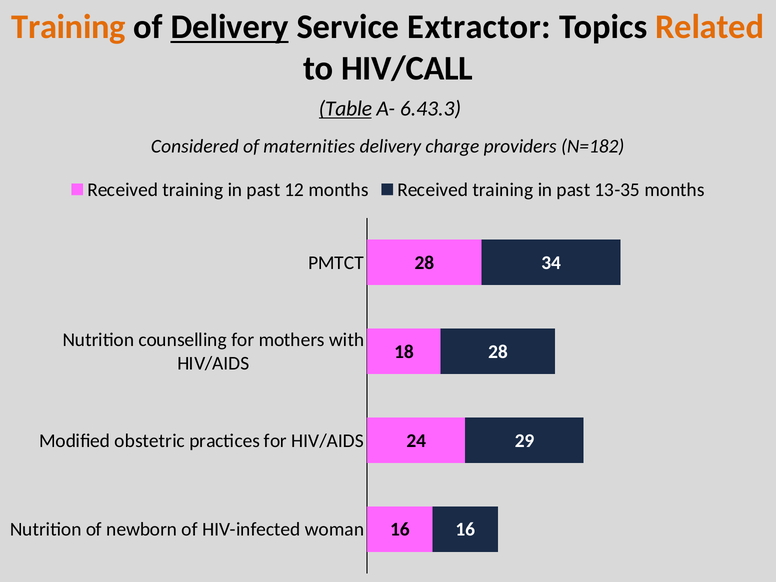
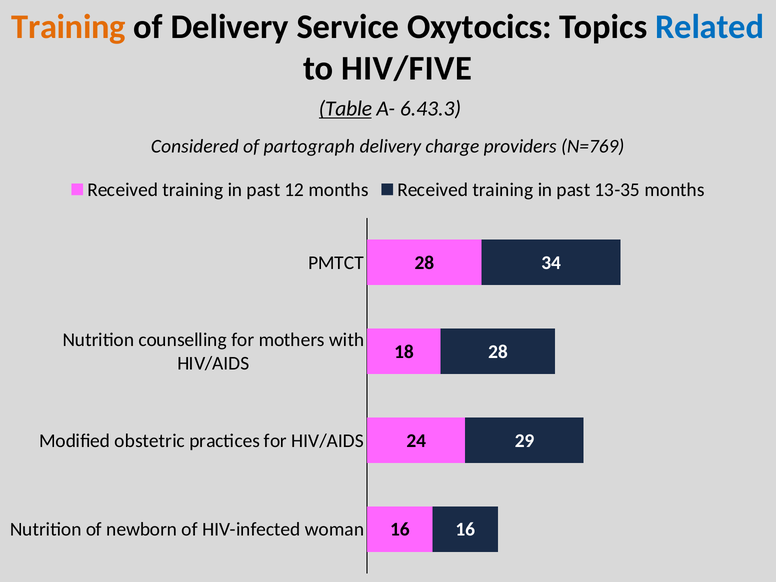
Delivery at (230, 27) underline: present -> none
Extractor: Extractor -> Oxytocics
Related colour: orange -> blue
HIV/CALL: HIV/CALL -> HIV/FIVE
maternities: maternities -> partograph
N=182: N=182 -> N=769
